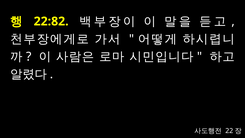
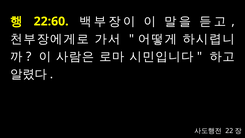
22:82: 22:82 -> 22:60
